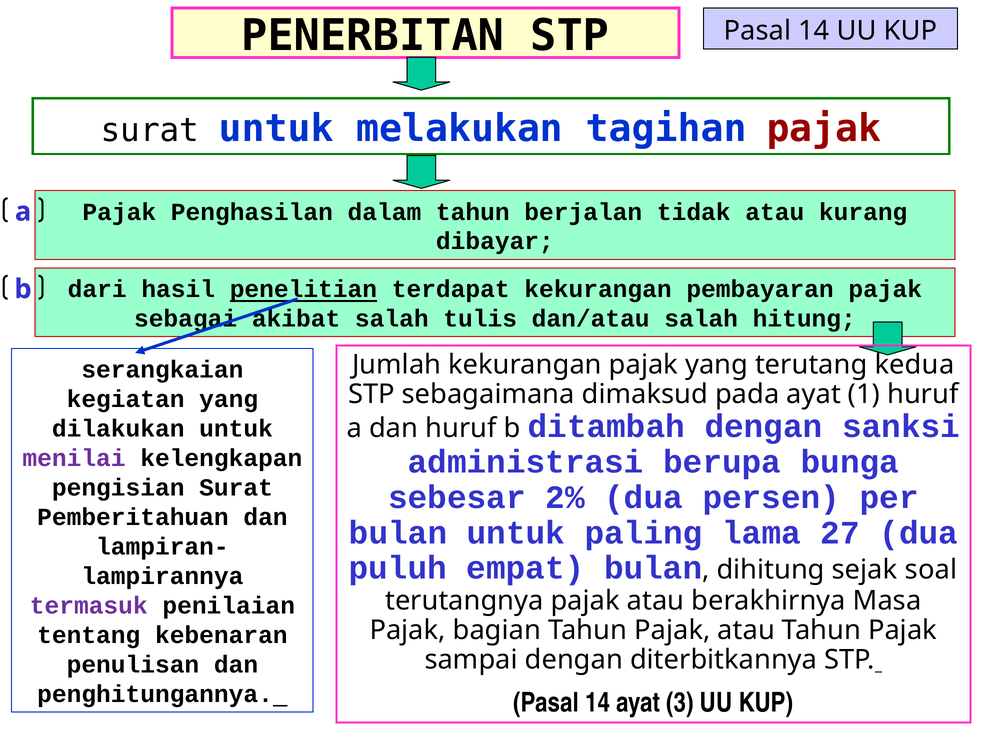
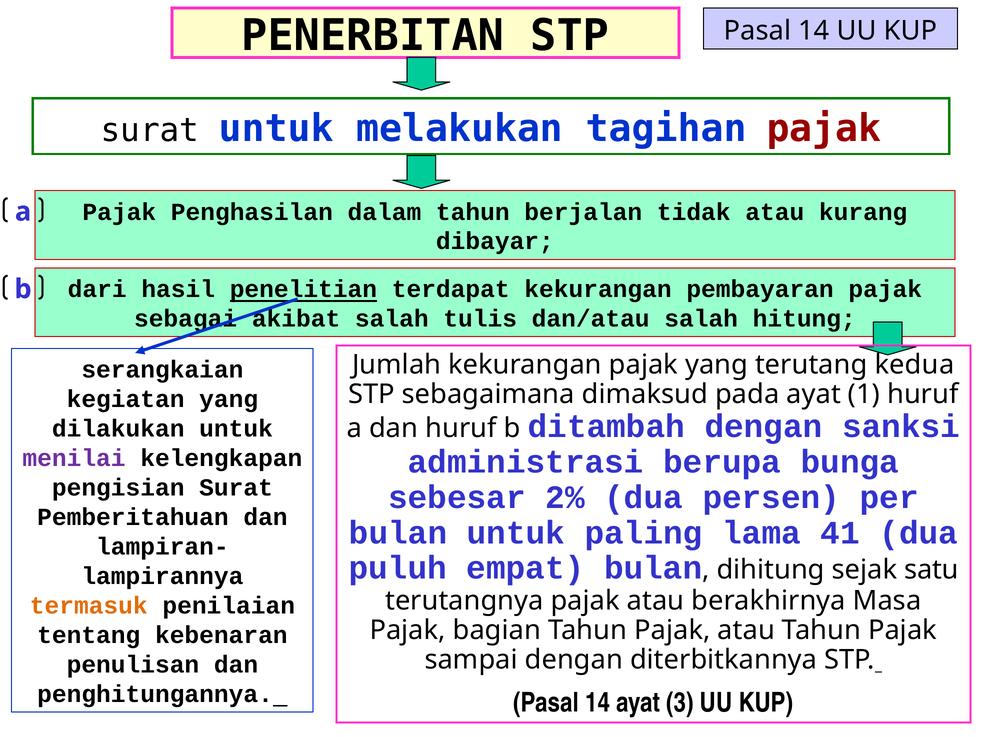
27: 27 -> 41
soal: soal -> satu
termasuk colour: purple -> orange
